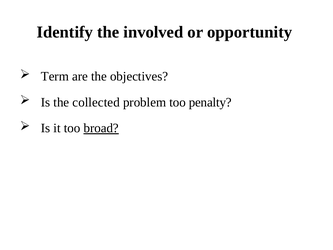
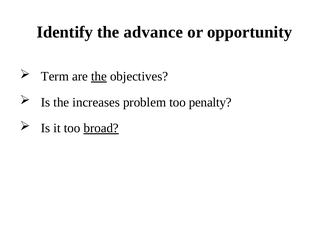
involved: involved -> advance
the at (99, 76) underline: none -> present
collected: collected -> increases
